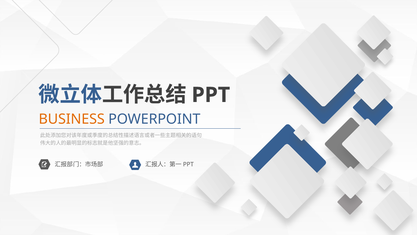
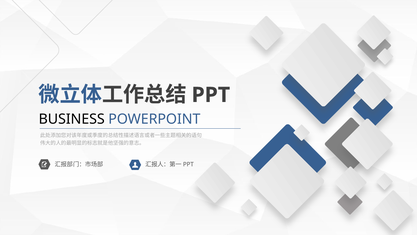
BUSINESS colour: orange -> black
